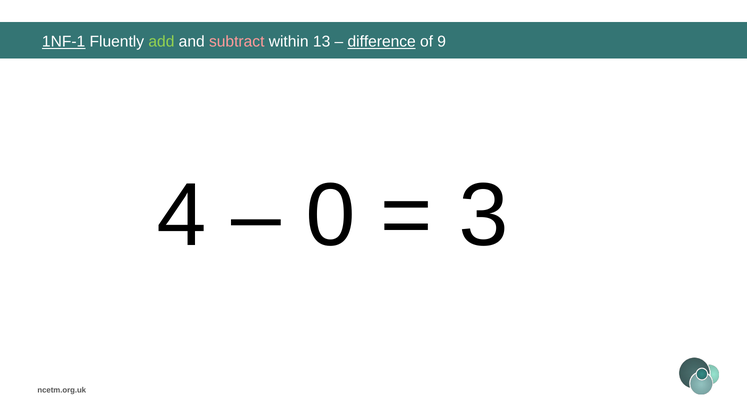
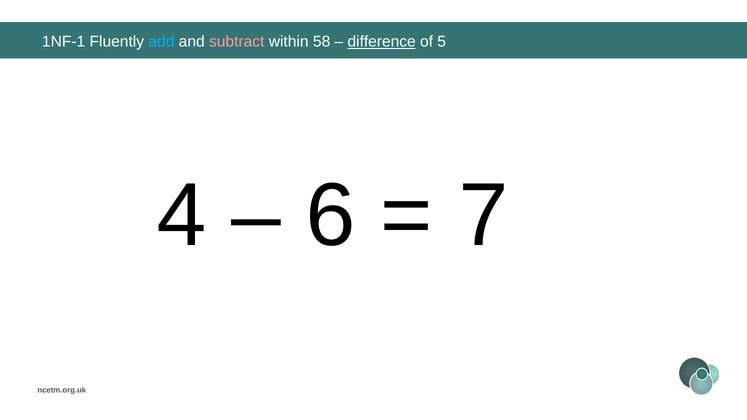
1NF-1 underline: present -> none
add colour: light green -> light blue
13: 13 -> 58
9: 9 -> 5
0: 0 -> 6
3: 3 -> 7
